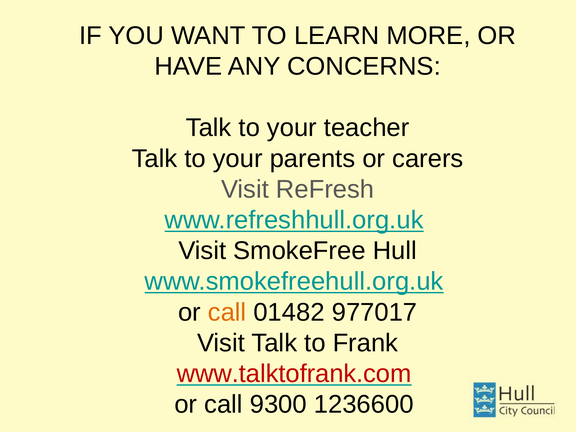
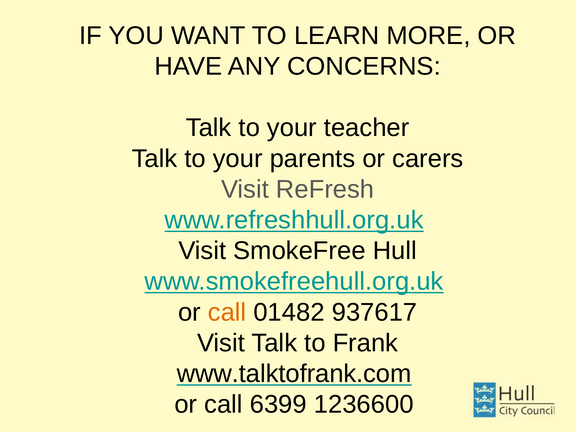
977017: 977017 -> 937617
www.talktofrank.com colour: red -> black
9300: 9300 -> 6399
